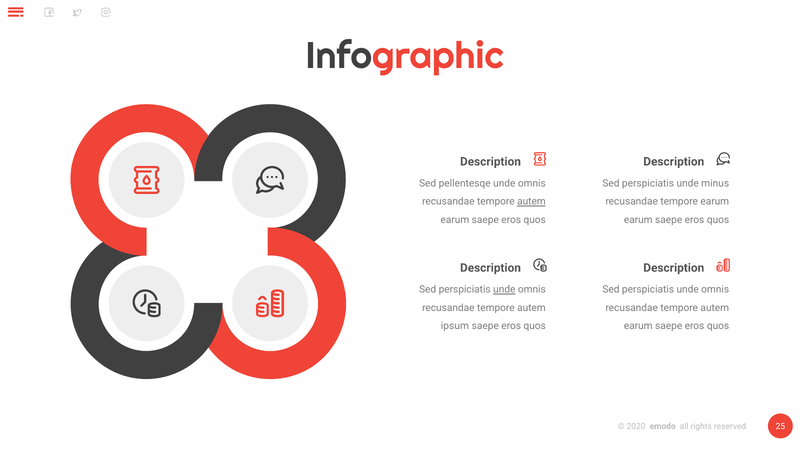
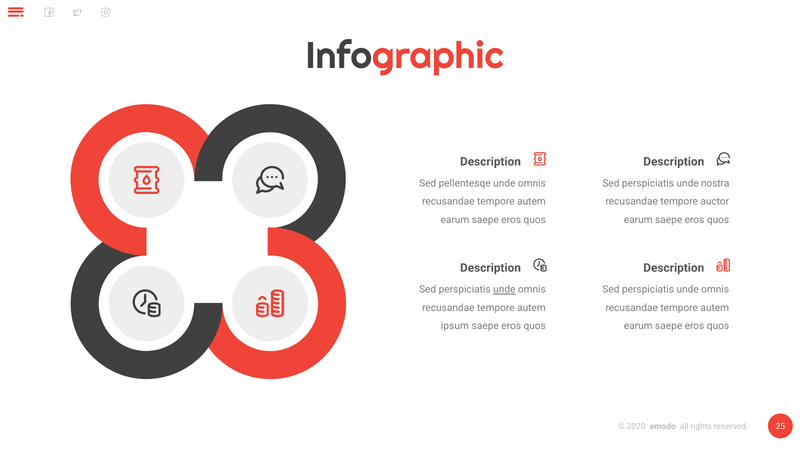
minus: minus -> nostra
autem at (531, 202) underline: present -> none
tempore earum: earum -> auctor
